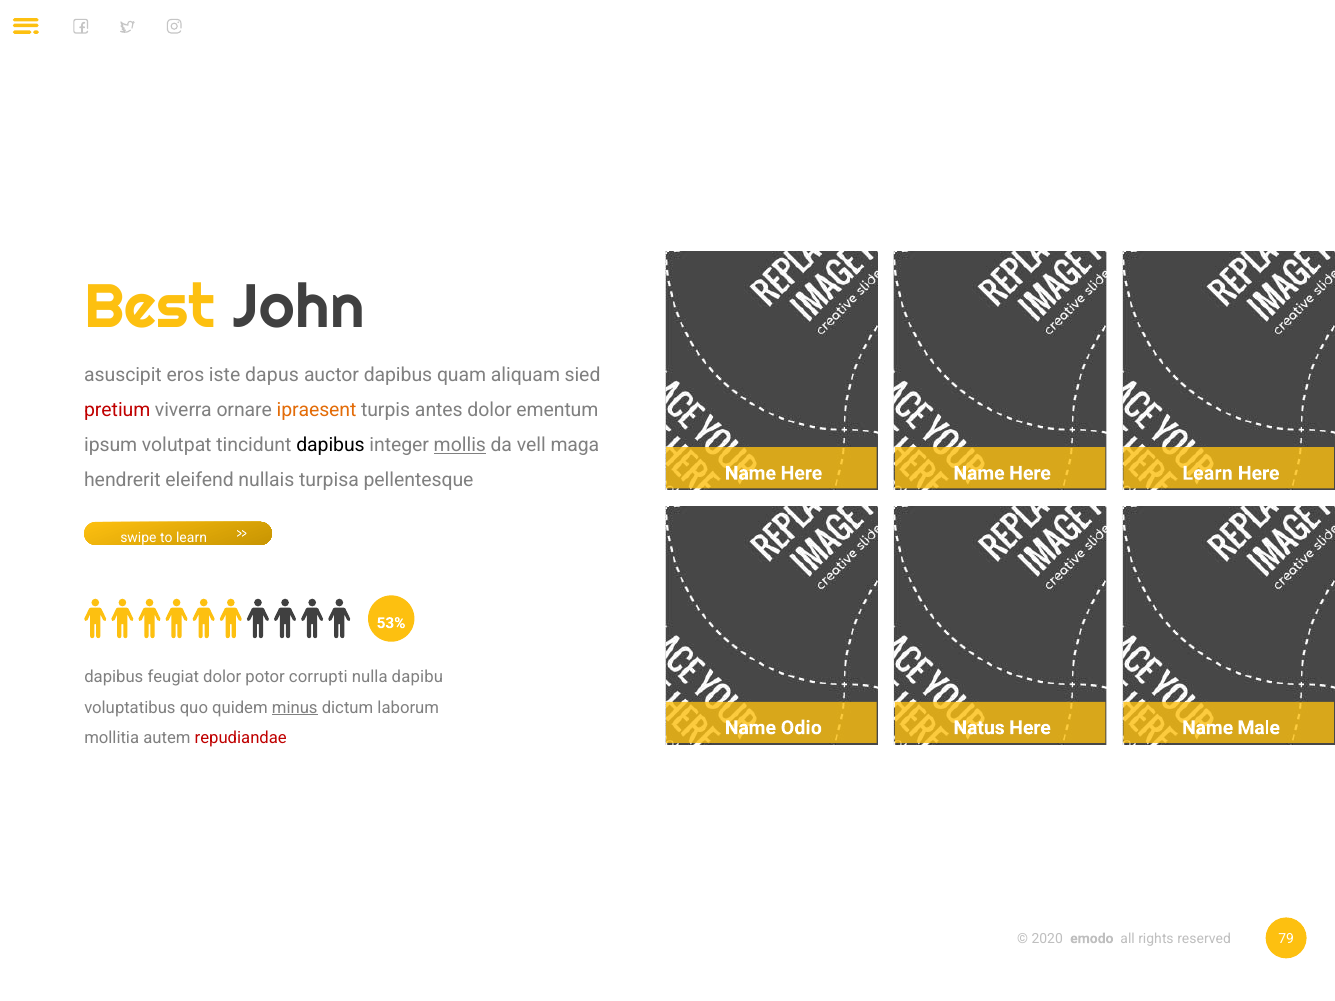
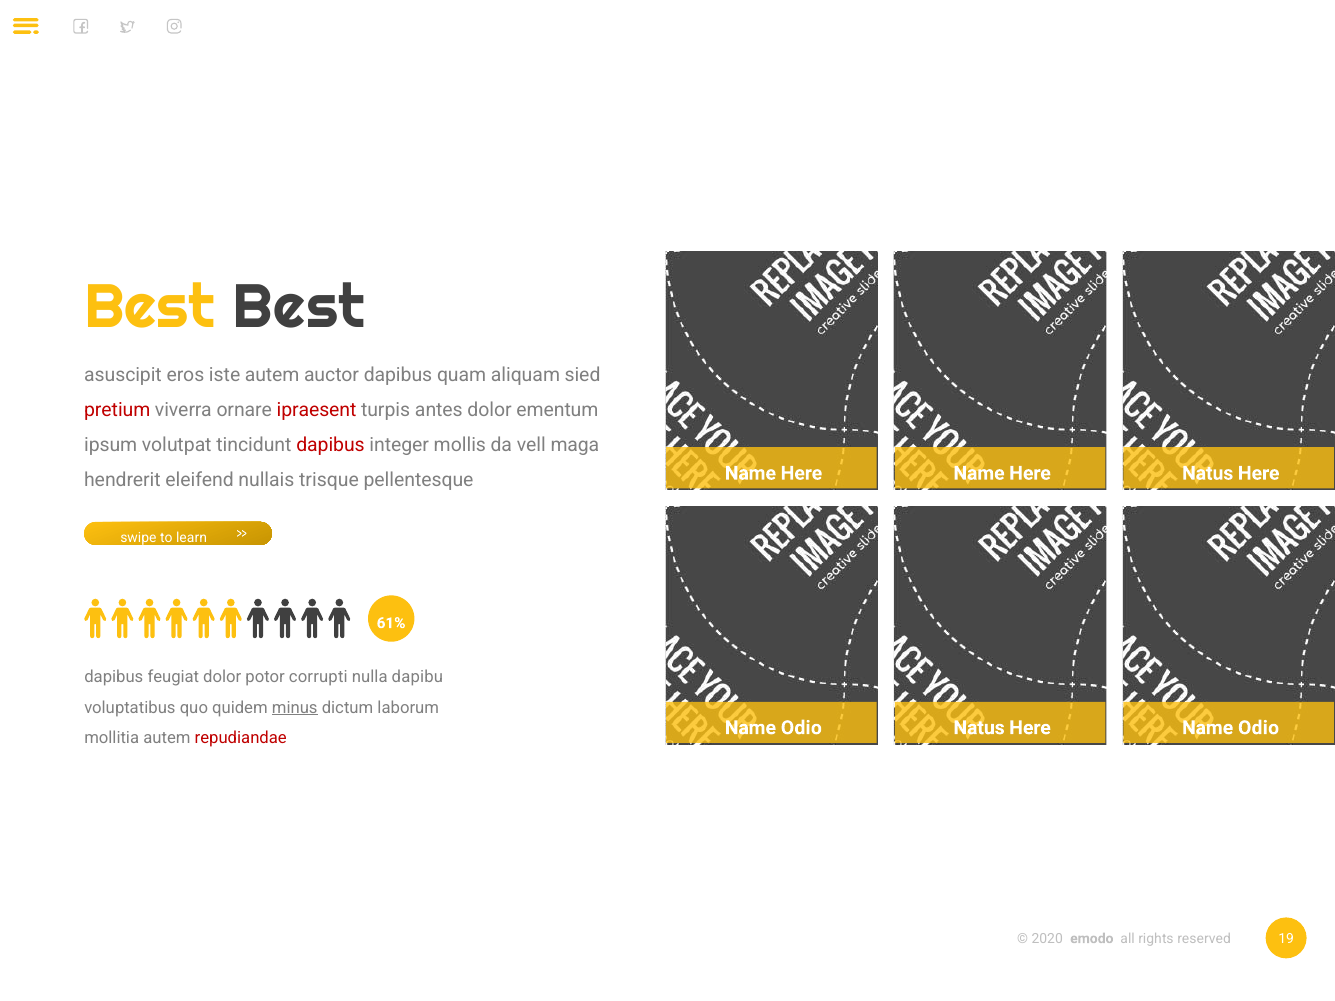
Best John: John -> Best
iste dapus: dapus -> autem
ipraesent colour: orange -> red
dapibus at (331, 446) colour: black -> red
mollis underline: present -> none
Learn at (1208, 473): Learn -> Natus
turpisa: turpisa -> trisque
53%: 53% -> 61%
Male at (1259, 728): Male -> Odio
79: 79 -> 19
